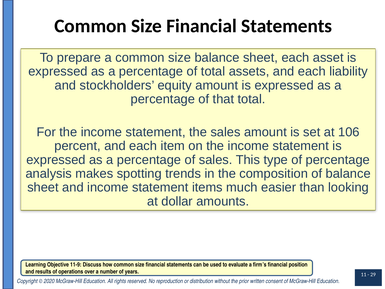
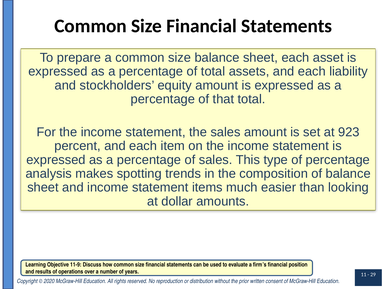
106: 106 -> 923
